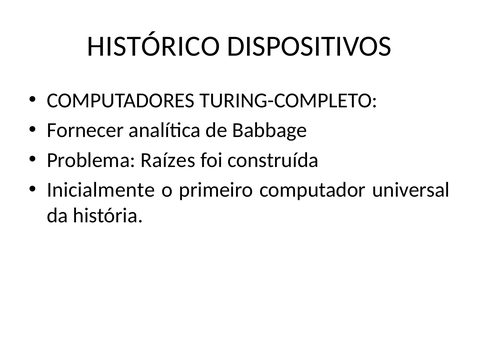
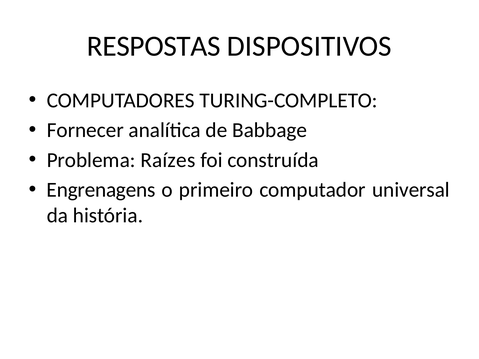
HISTÓRICO: HISTÓRICO -> RESPOSTAS
Inicialmente: Inicialmente -> Engrenagens
